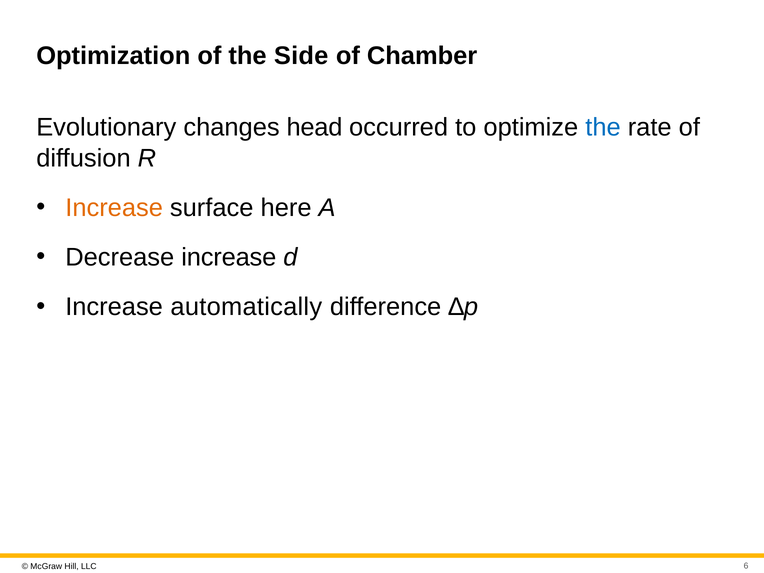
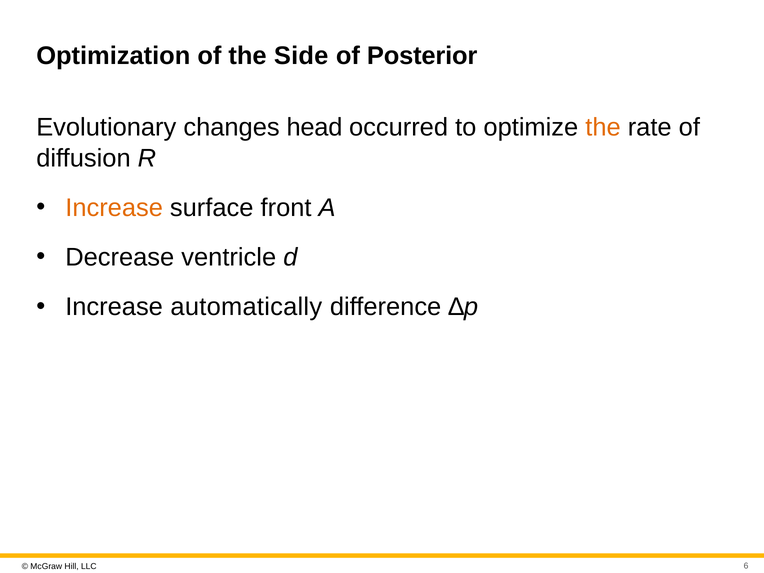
Chamber: Chamber -> Posterior
the at (603, 128) colour: blue -> orange
here: here -> front
Decrease increase: increase -> ventricle
